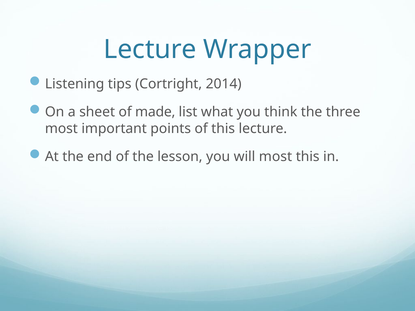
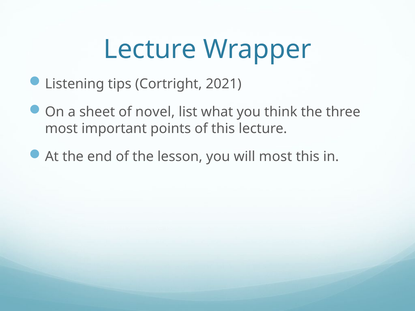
2014: 2014 -> 2021
made: made -> novel
